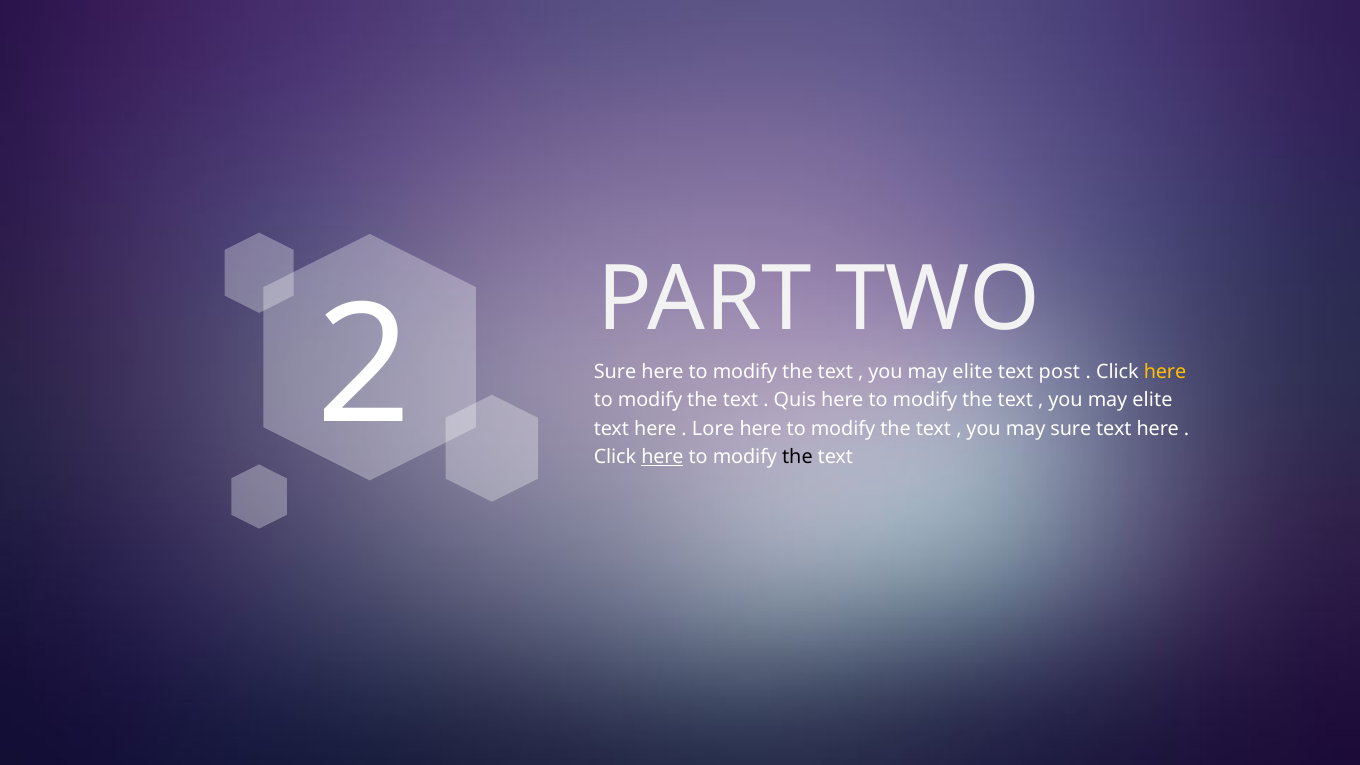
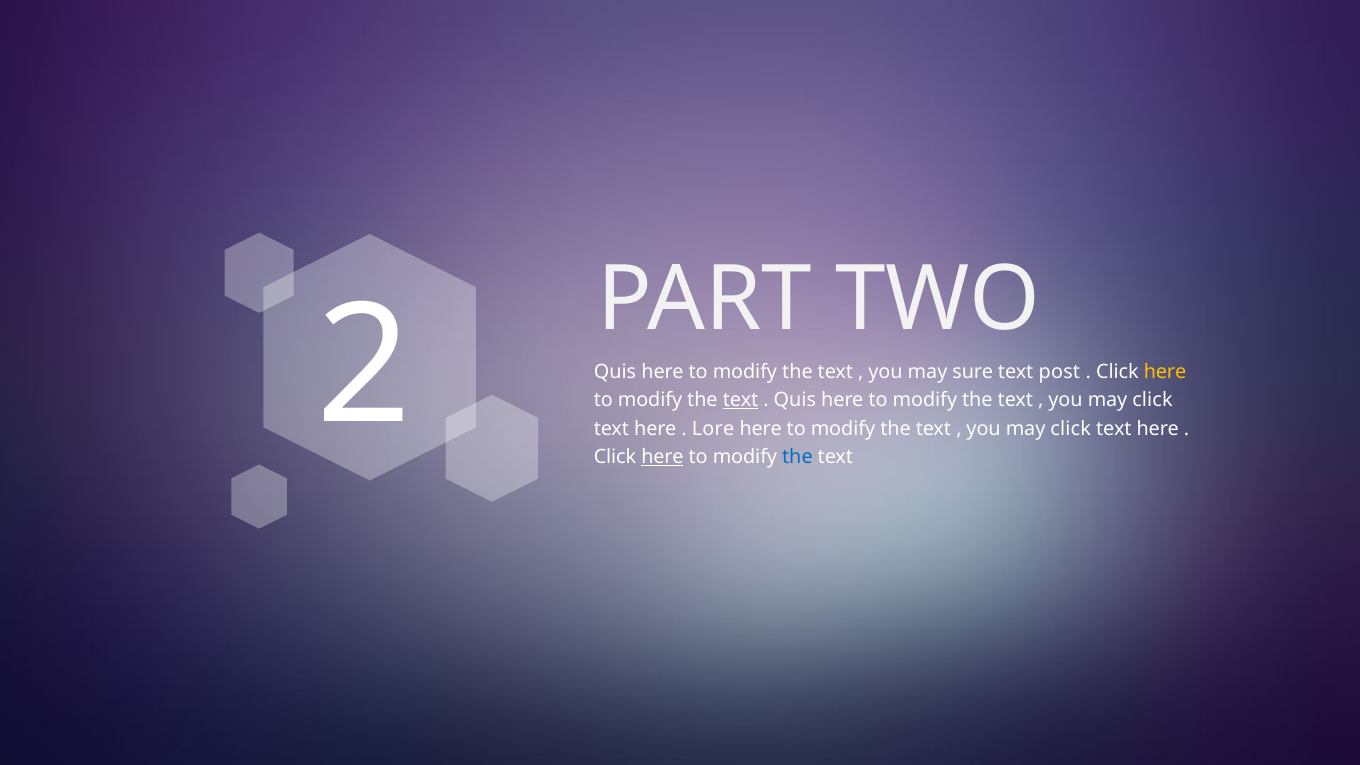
Sure at (615, 372): Sure -> Quis
elite at (973, 372): elite -> sure
text at (741, 400) underline: none -> present
elite at (1153, 400): elite -> click
sure at (1071, 429): sure -> click
the at (797, 457) colour: black -> blue
